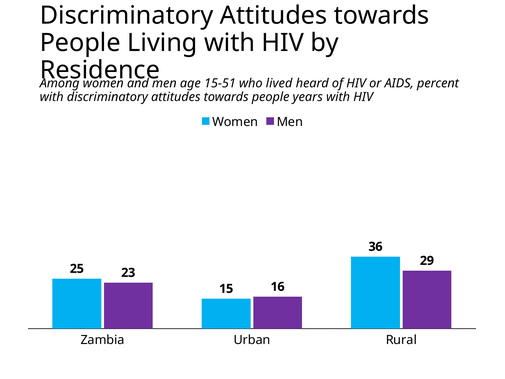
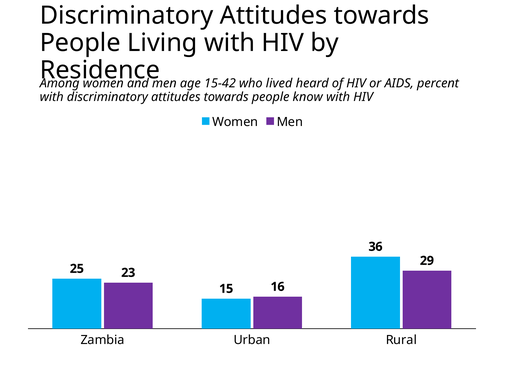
15-51: 15-51 -> 15-42
years: years -> know
